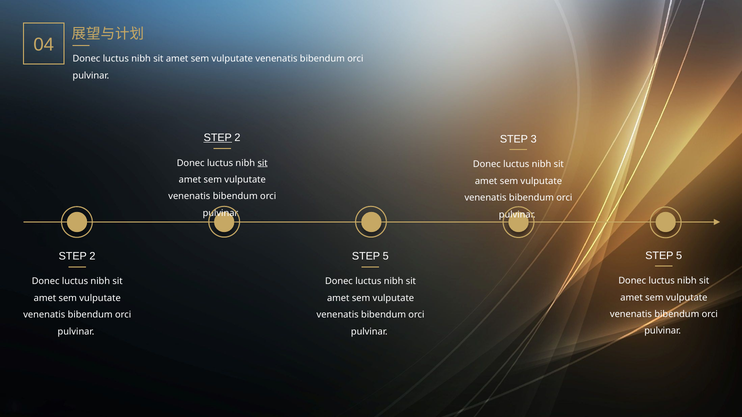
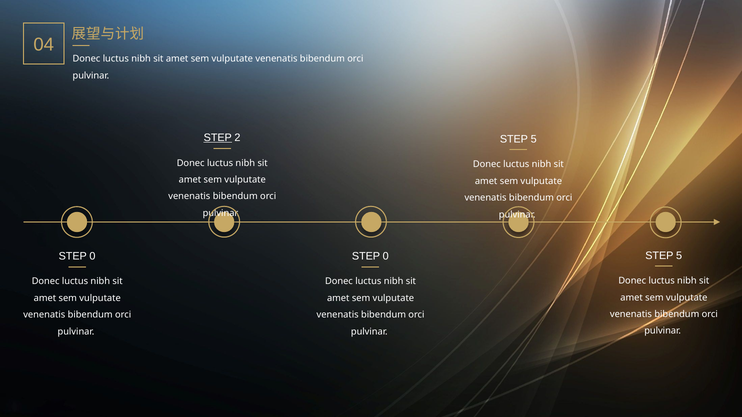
3 at (534, 139): 3 -> 5
sit at (263, 163) underline: present -> none
2 at (92, 256): 2 -> 0
5 at (386, 256): 5 -> 0
